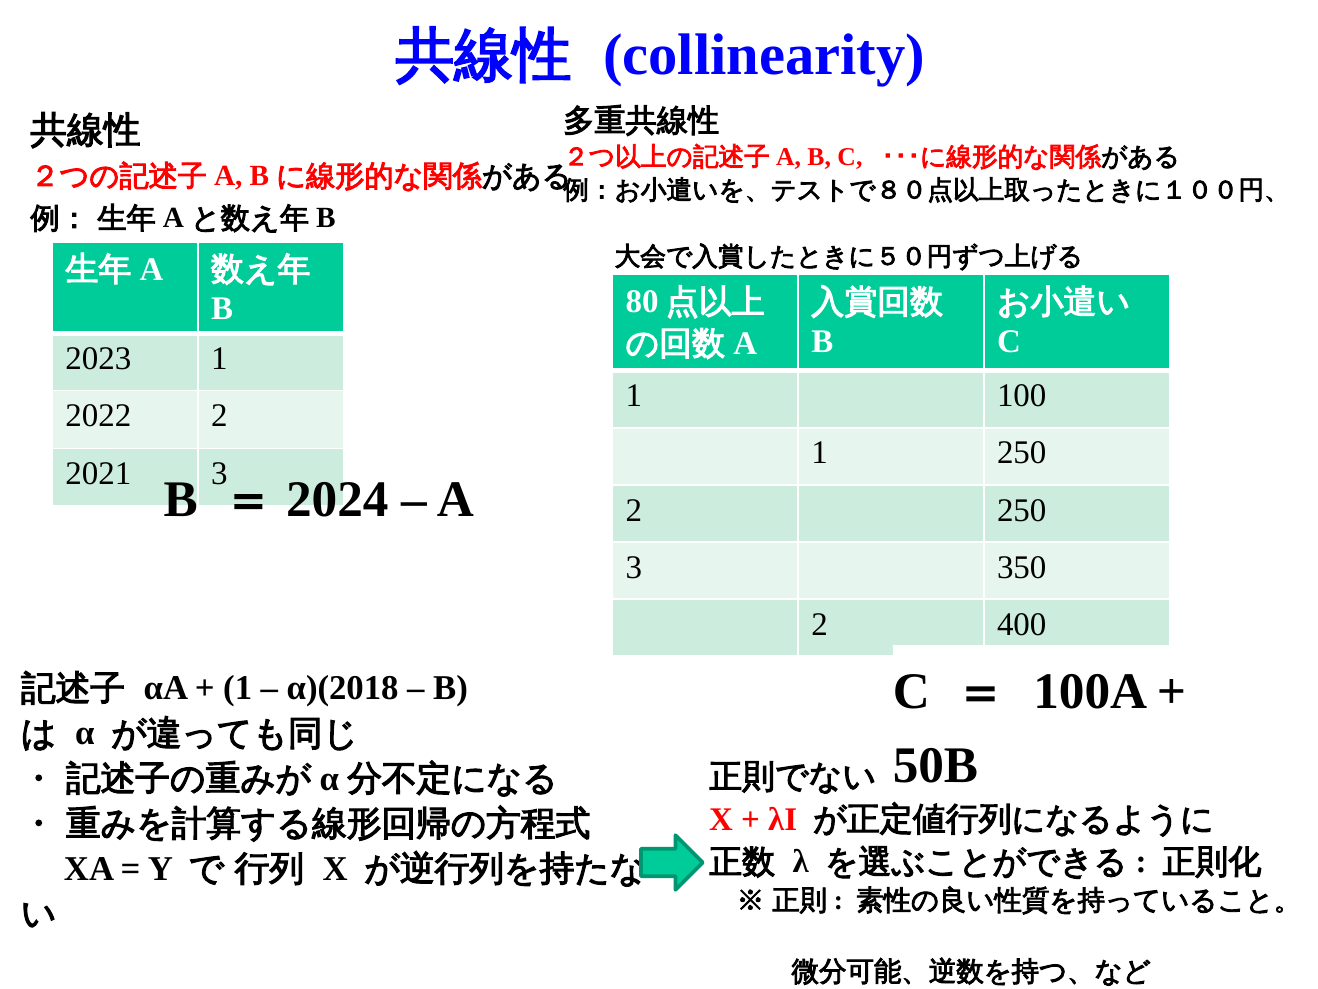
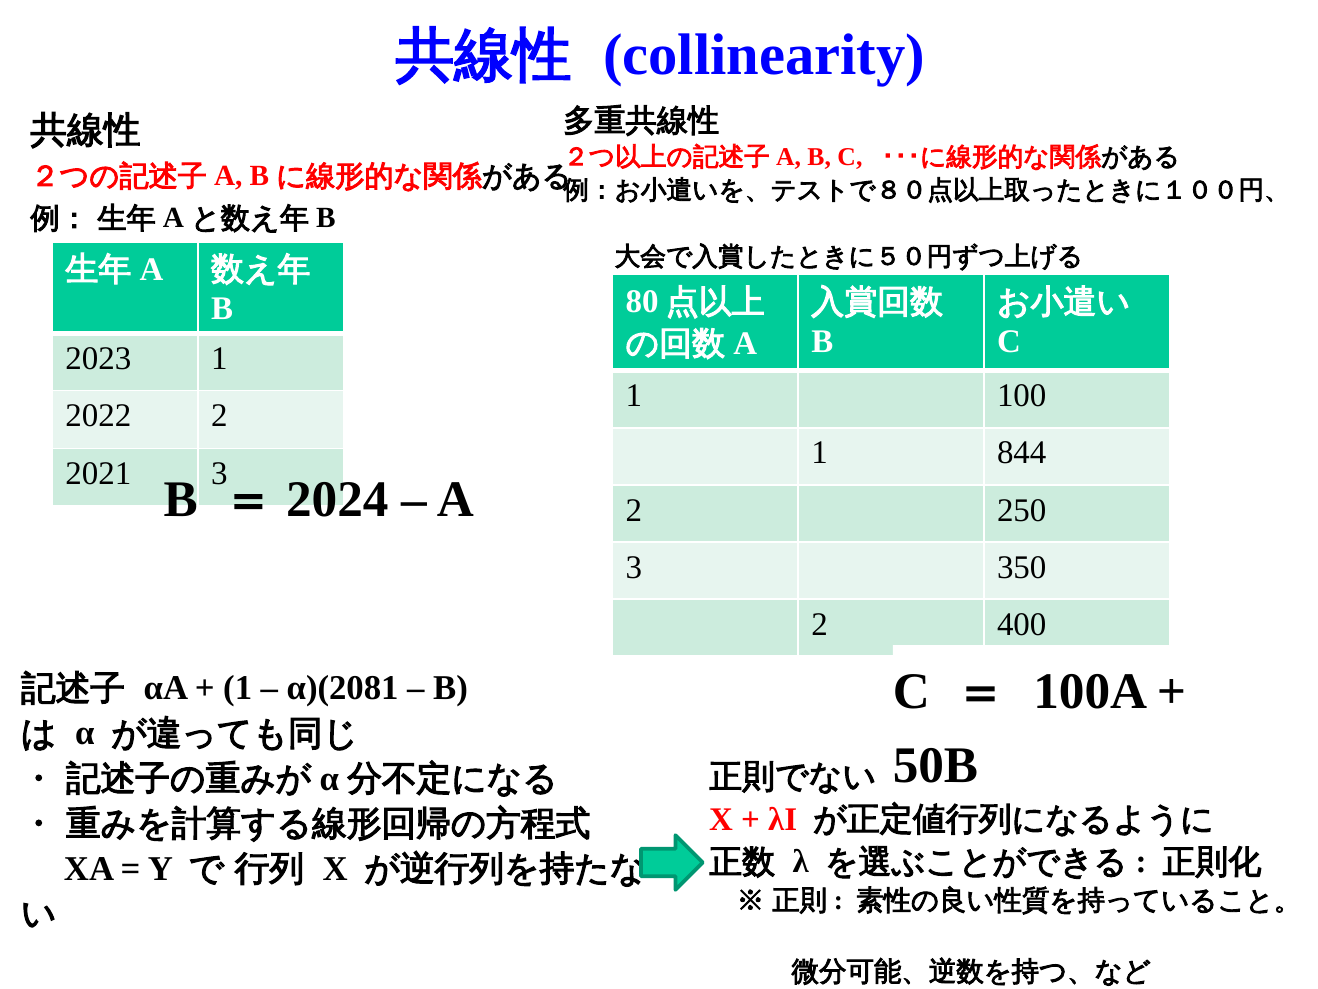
1 250: 250 -> 844
α)(2018: α)(2018 -> α)(2081
